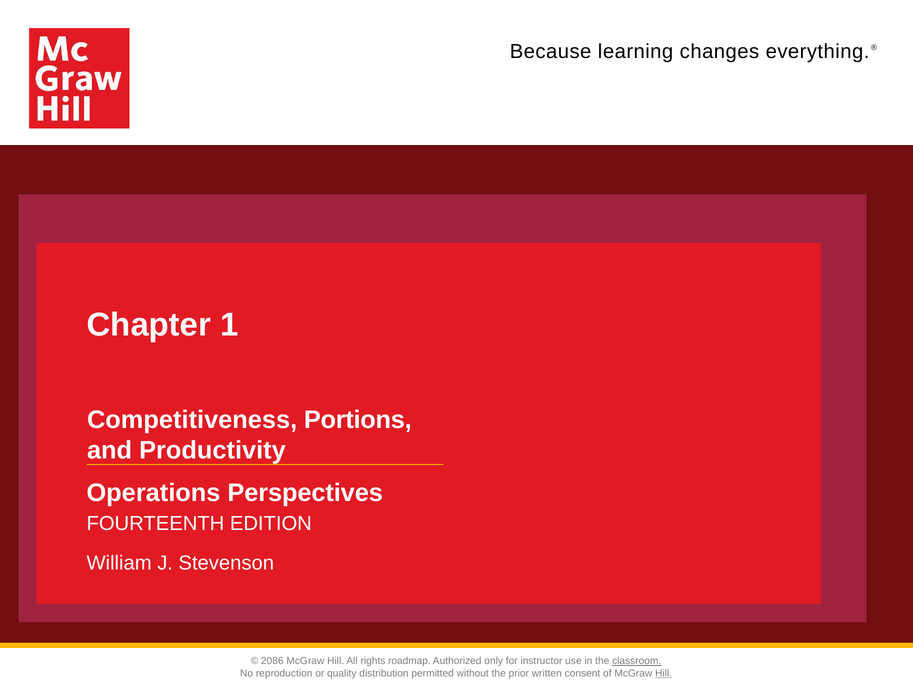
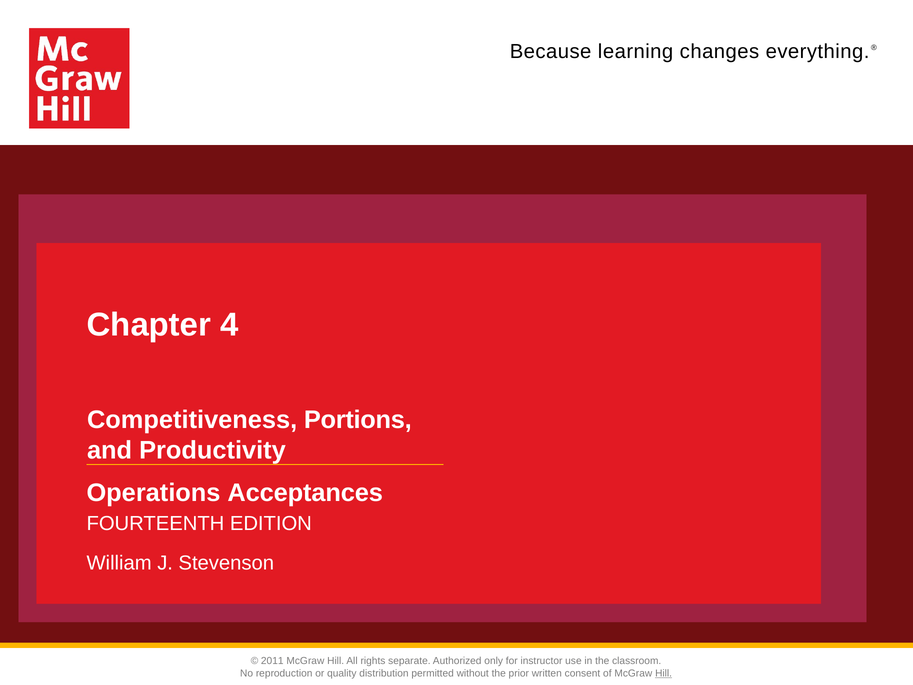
1: 1 -> 4
Perspectives: Perspectives -> Acceptances
2086: 2086 -> 2011
roadmap: roadmap -> separate
classroom underline: present -> none
